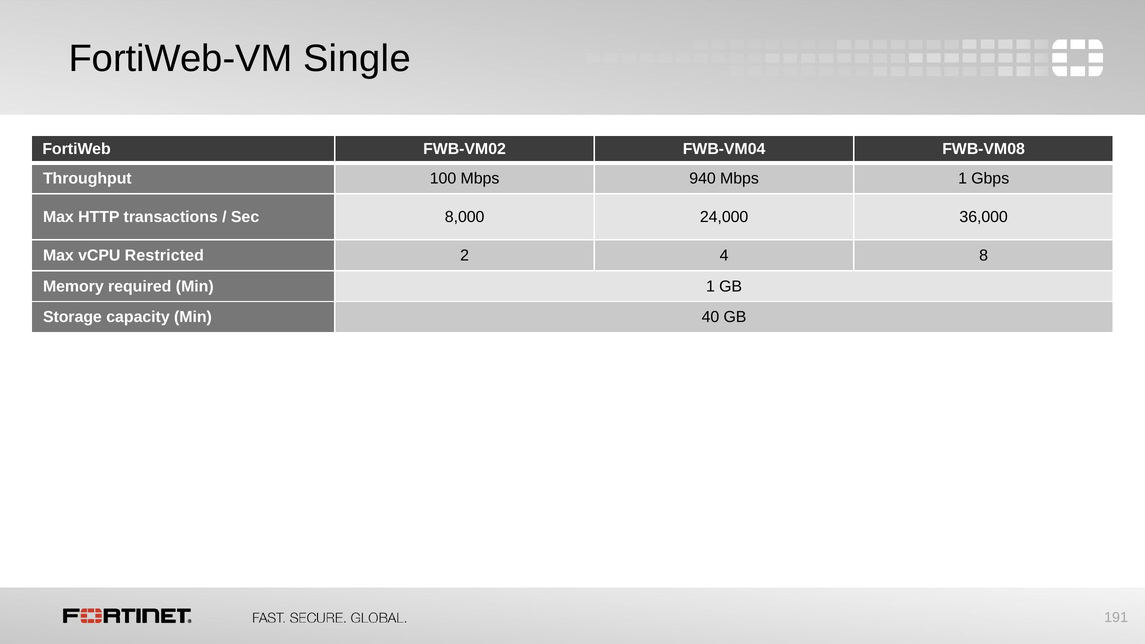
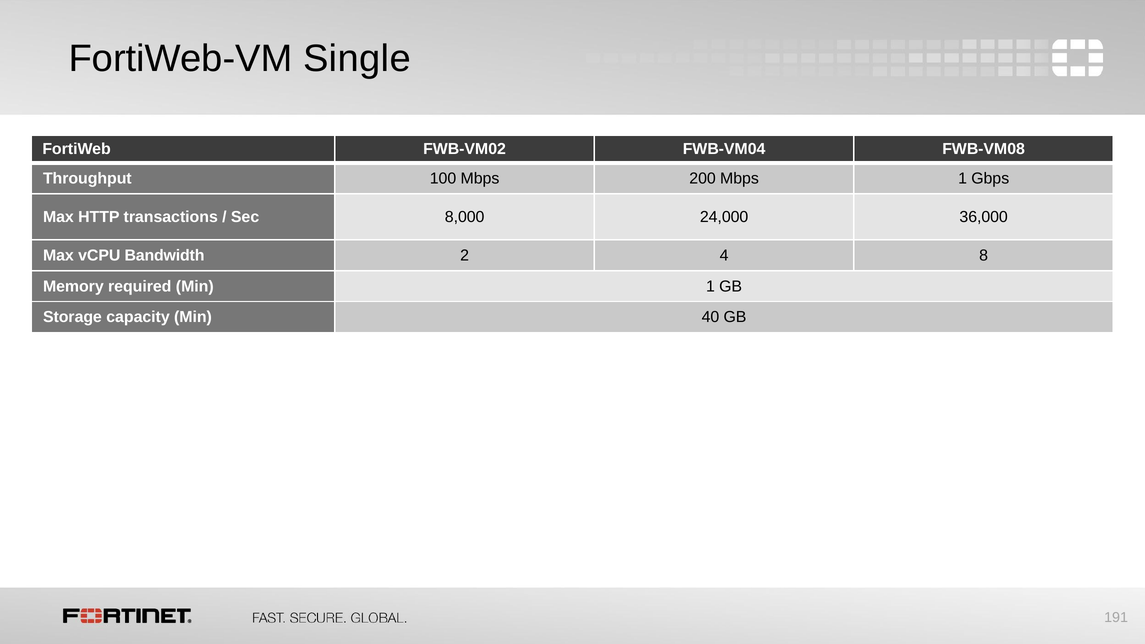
940: 940 -> 200
Restricted: Restricted -> Bandwidth
